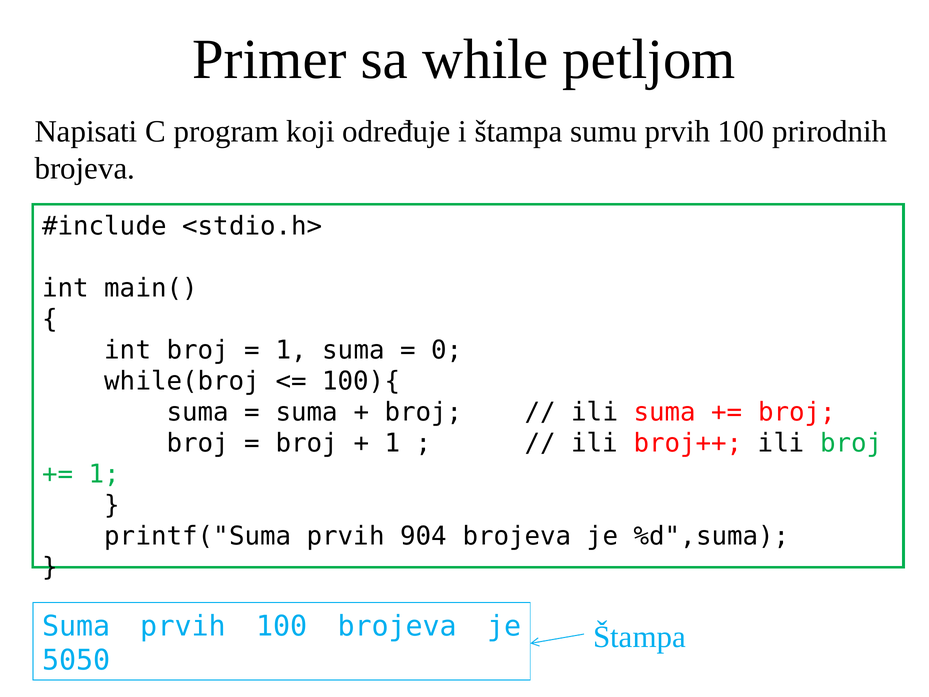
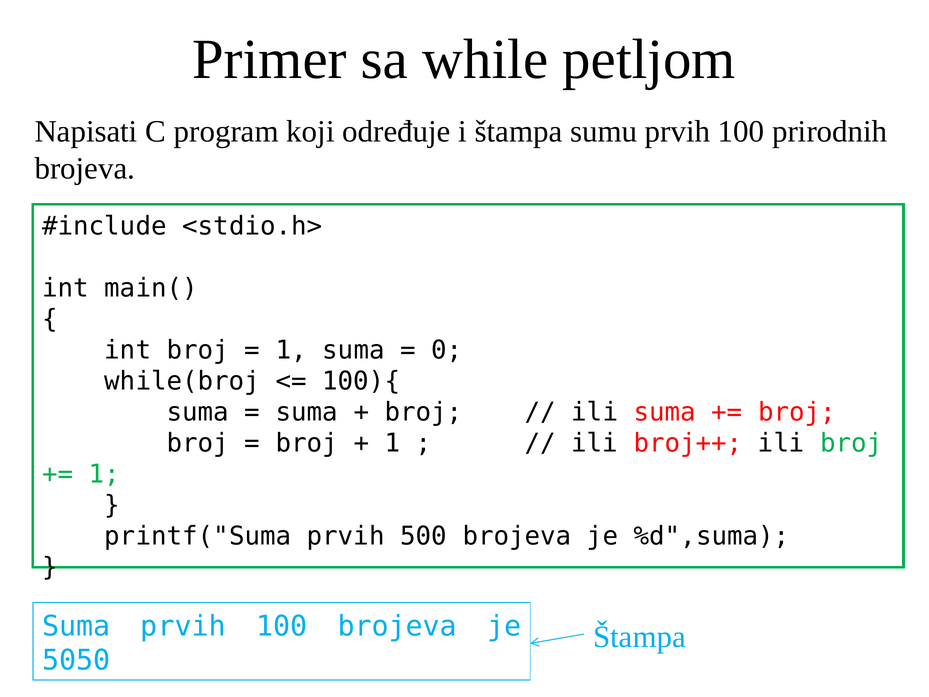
904: 904 -> 500
